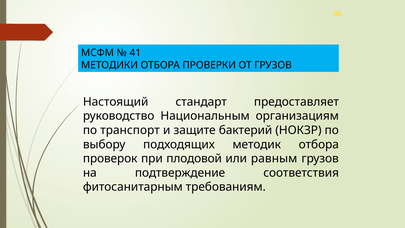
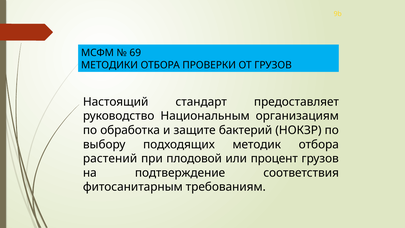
41: 41 -> 69
транспорт: транспорт -> обработка
проверок: проверок -> растений
равным: равным -> процент
